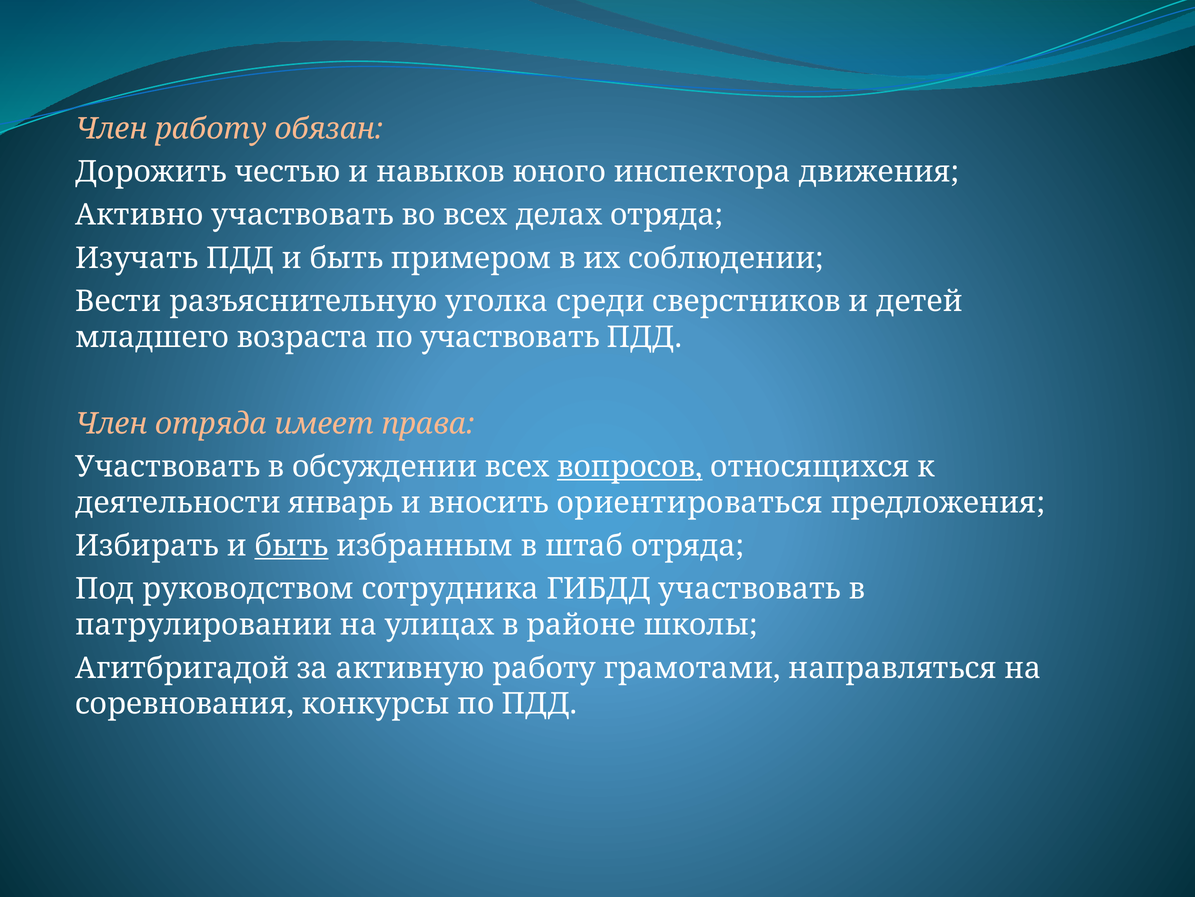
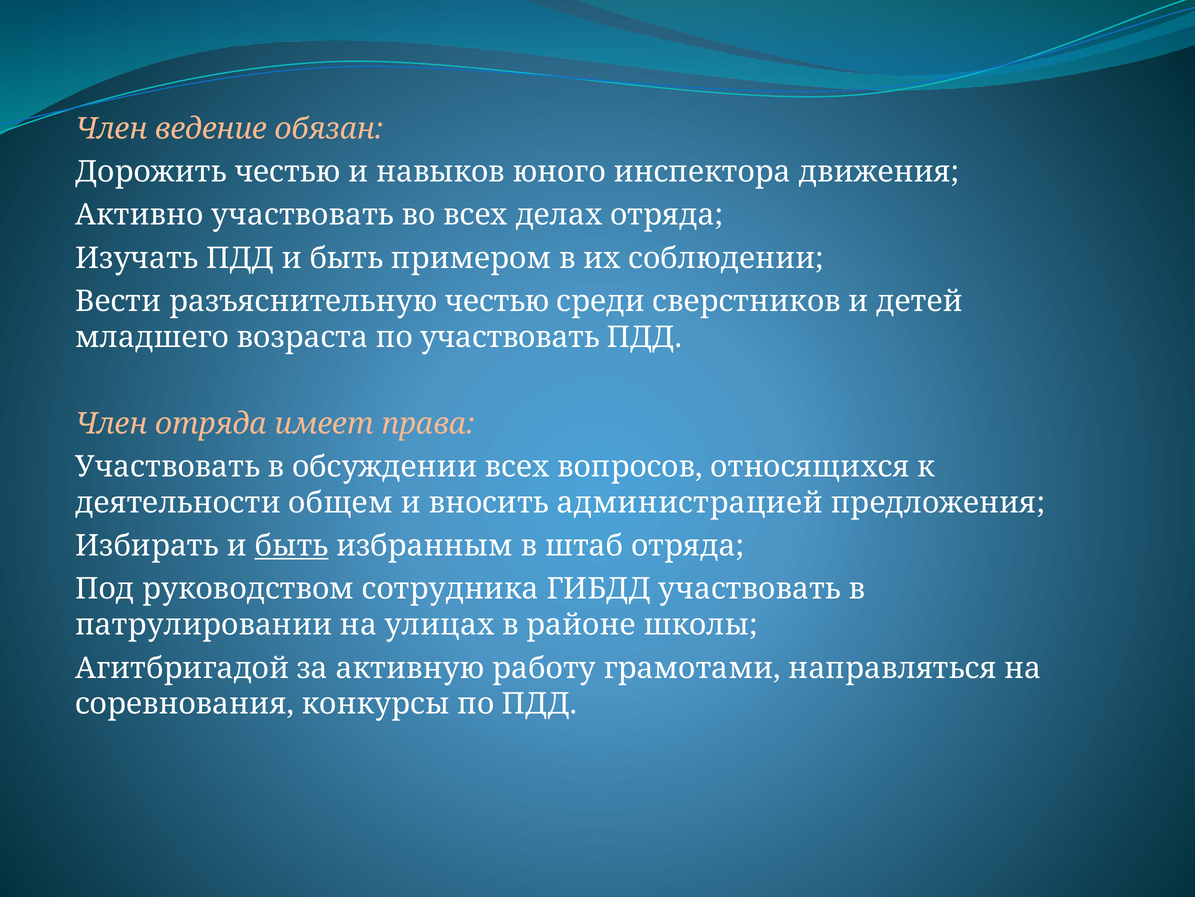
Член работу: работу -> ведение
разъяснительную уголка: уголка -> честью
вопросов underline: present -> none
январь: январь -> общем
ориентироваться: ориентироваться -> администрацией
